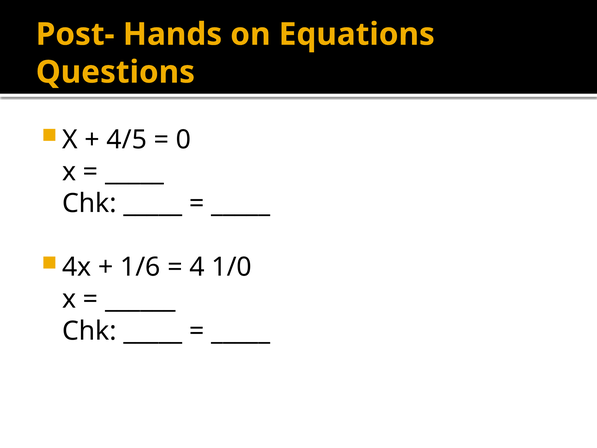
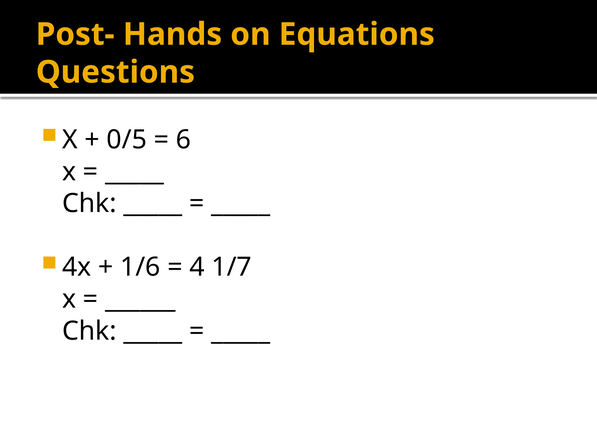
4/5: 4/5 -> 0/5
0: 0 -> 6
1/0: 1/0 -> 1/7
